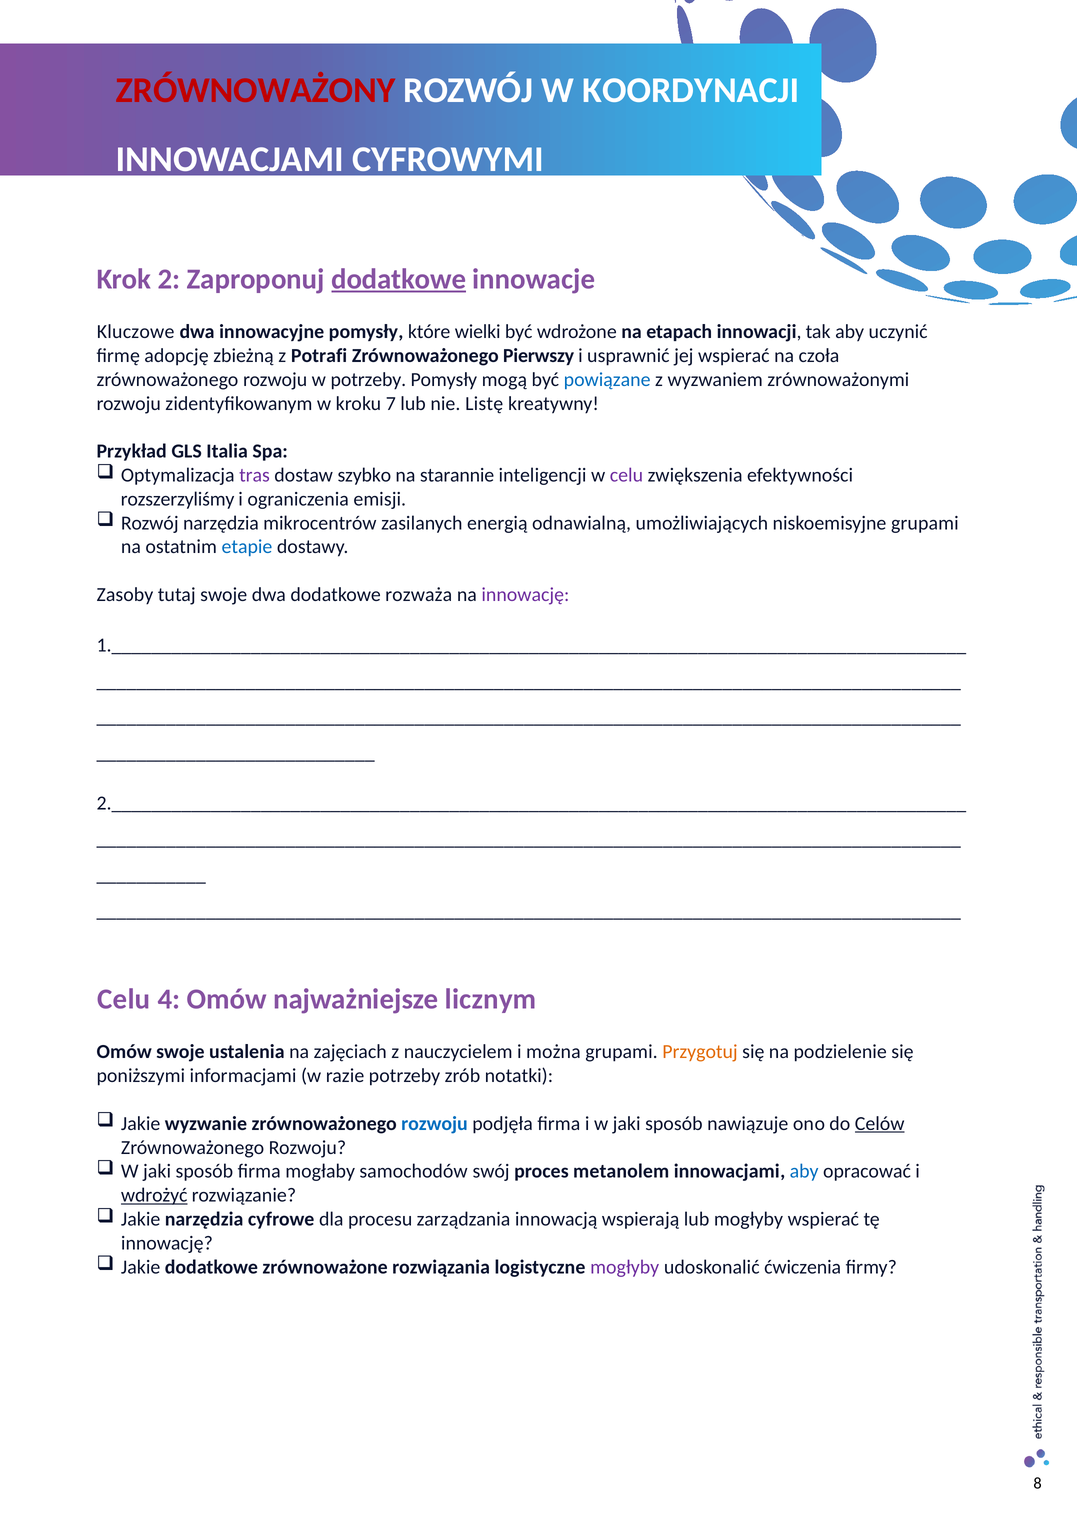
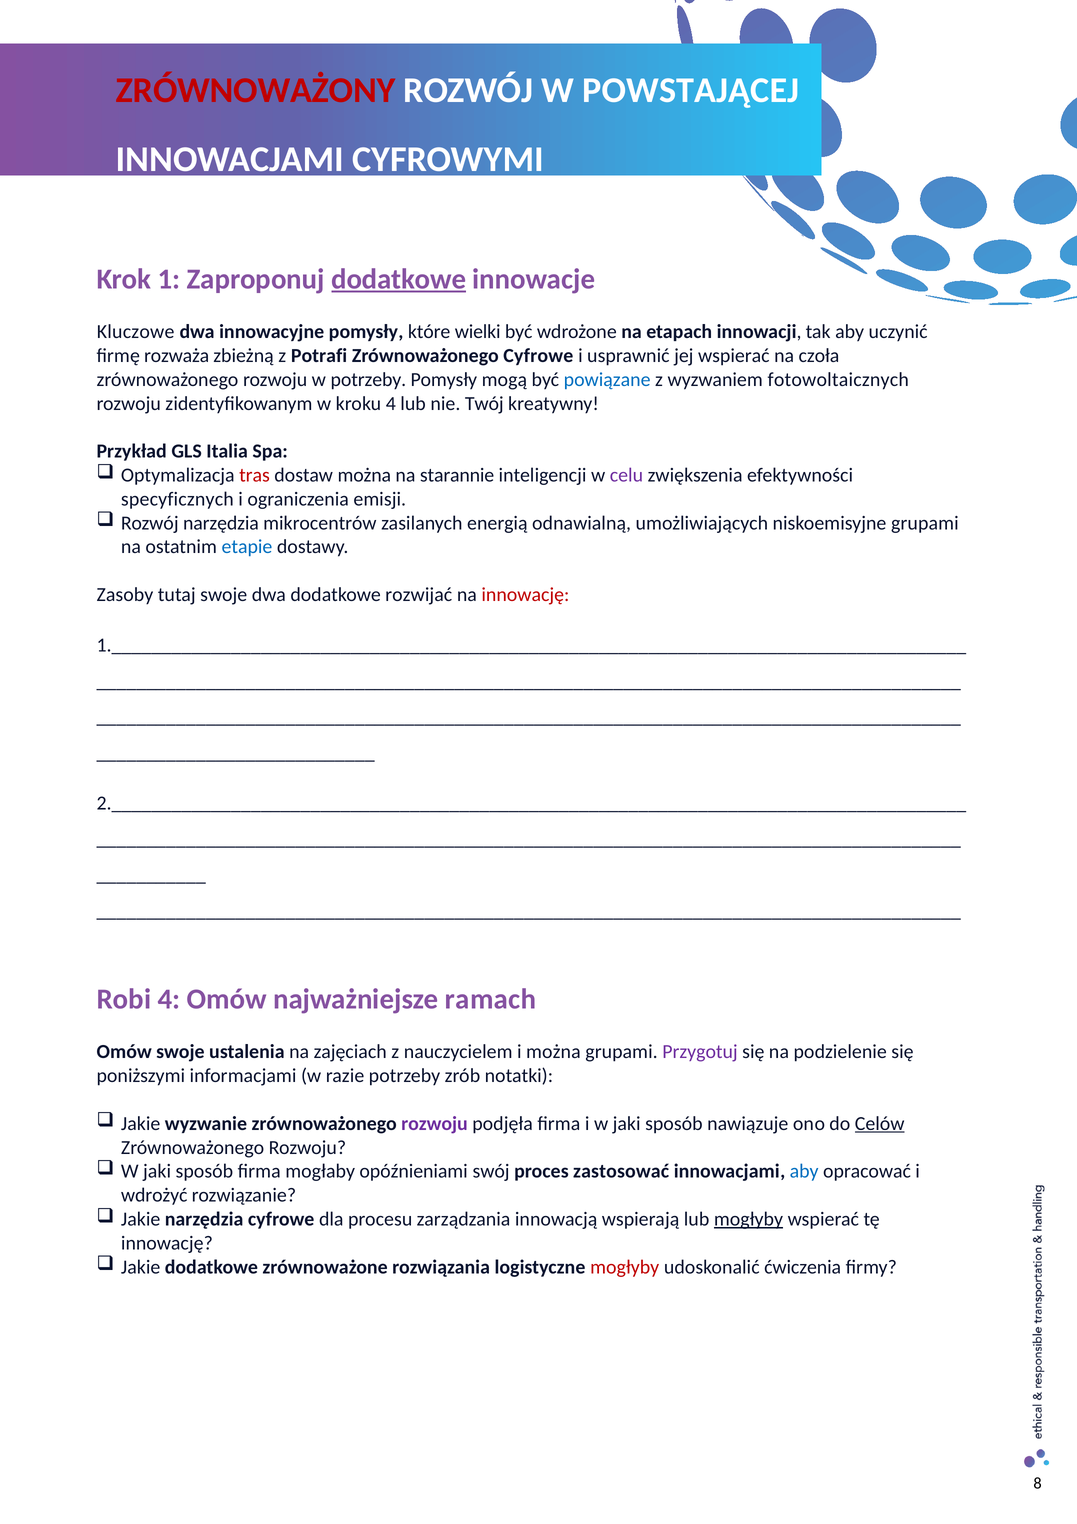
KOORDYNACJI: KOORDYNACJI -> POWSTAJĄCEJ
2: 2 -> 1
adopcję: adopcję -> rozważa
Zrównoważonego Pierwszy: Pierwszy -> Cyfrowe
zrównoważonymi: zrównoważonymi -> fotowoltaicznych
kroku 7: 7 -> 4
Listę: Listę -> Twój
tras colour: purple -> red
dostaw szybko: szybko -> można
rozszerzyliśmy: rozszerzyliśmy -> specyficznych
rozważa: rozważa -> rozwijać
innowację at (525, 594) colour: purple -> red
Celu at (124, 999): Celu -> Robi
licznym: licznym -> ramach
Przygotuj colour: orange -> purple
rozwoju at (434, 1123) colour: blue -> purple
samochodów: samochodów -> opóźnieniami
metanolem: metanolem -> zastosować
wdrożyć underline: present -> none
mogłyby at (748, 1219) underline: none -> present
mogłyby at (625, 1266) colour: purple -> red
